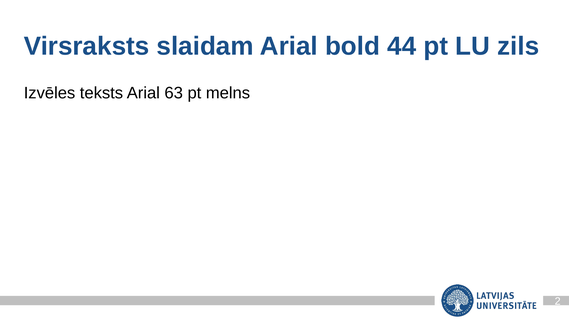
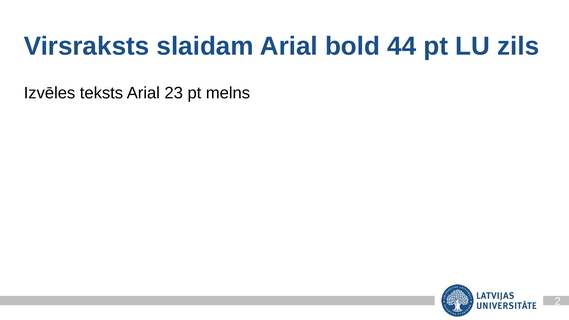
63: 63 -> 23
